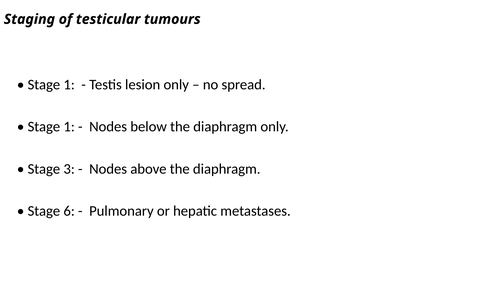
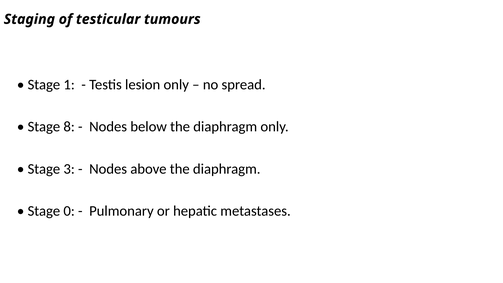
1 at (69, 127): 1 -> 8
6: 6 -> 0
